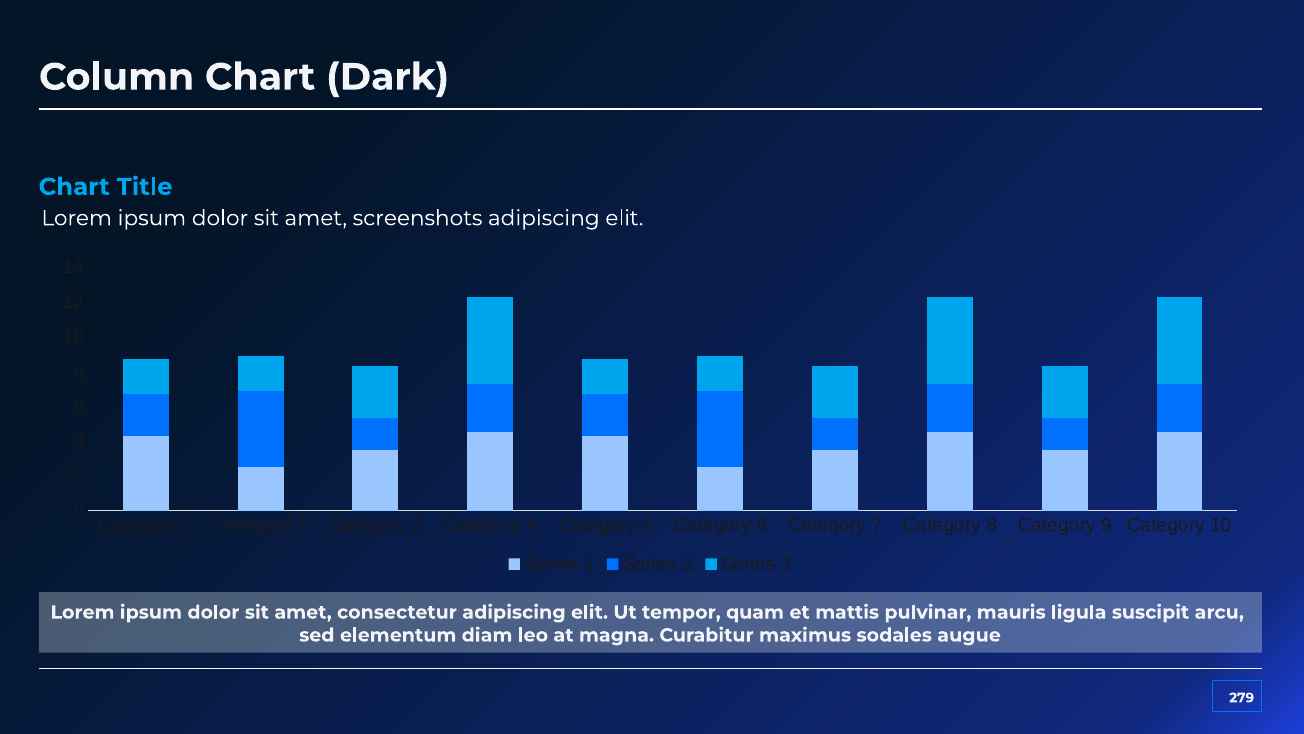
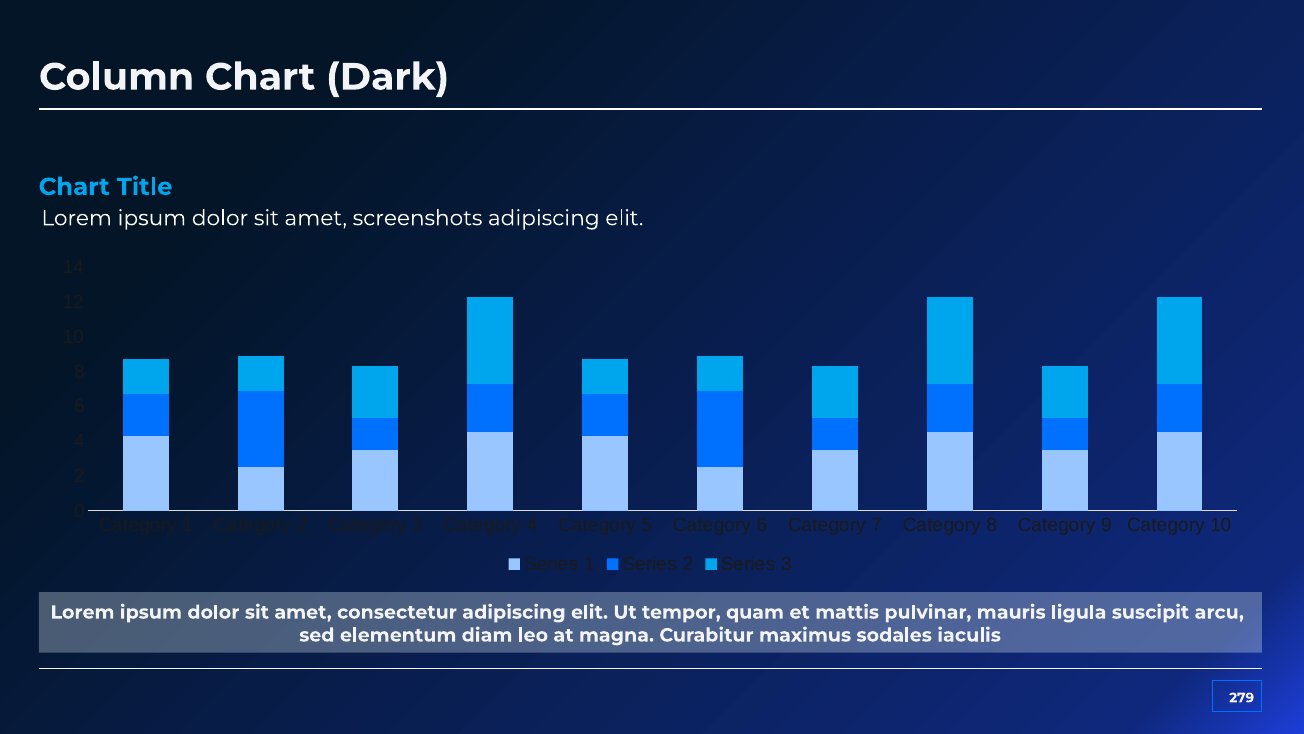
augue: augue -> iaculis
